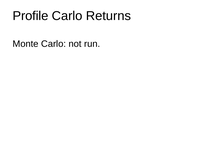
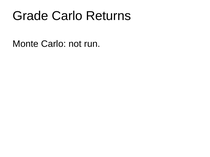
Profile: Profile -> Grade
